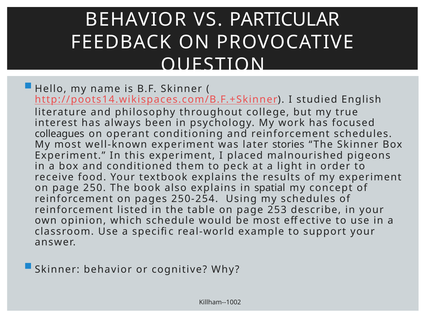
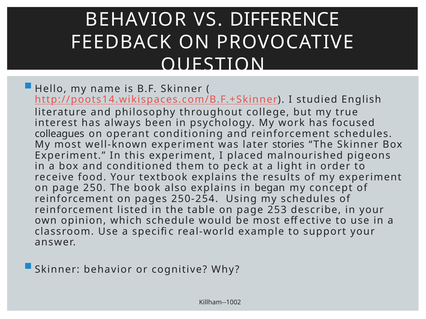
PARTICULAR: PARTICULAR -> DIFFERENCE
spatial: spatial -> began
